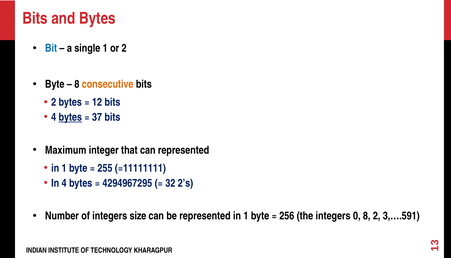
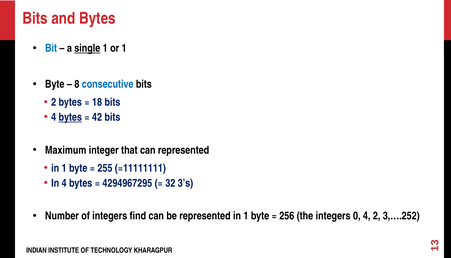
single underline: none -> present
or 2: 2 -> 1
consecutive colour: orange -> blue
12: 12 -> 18
37: 37 -> 42
2’s: 2’s -> 3’s
size: size -> find
0 8: 8 -> 4
3,….591: 3,….591 -> 3,….252
